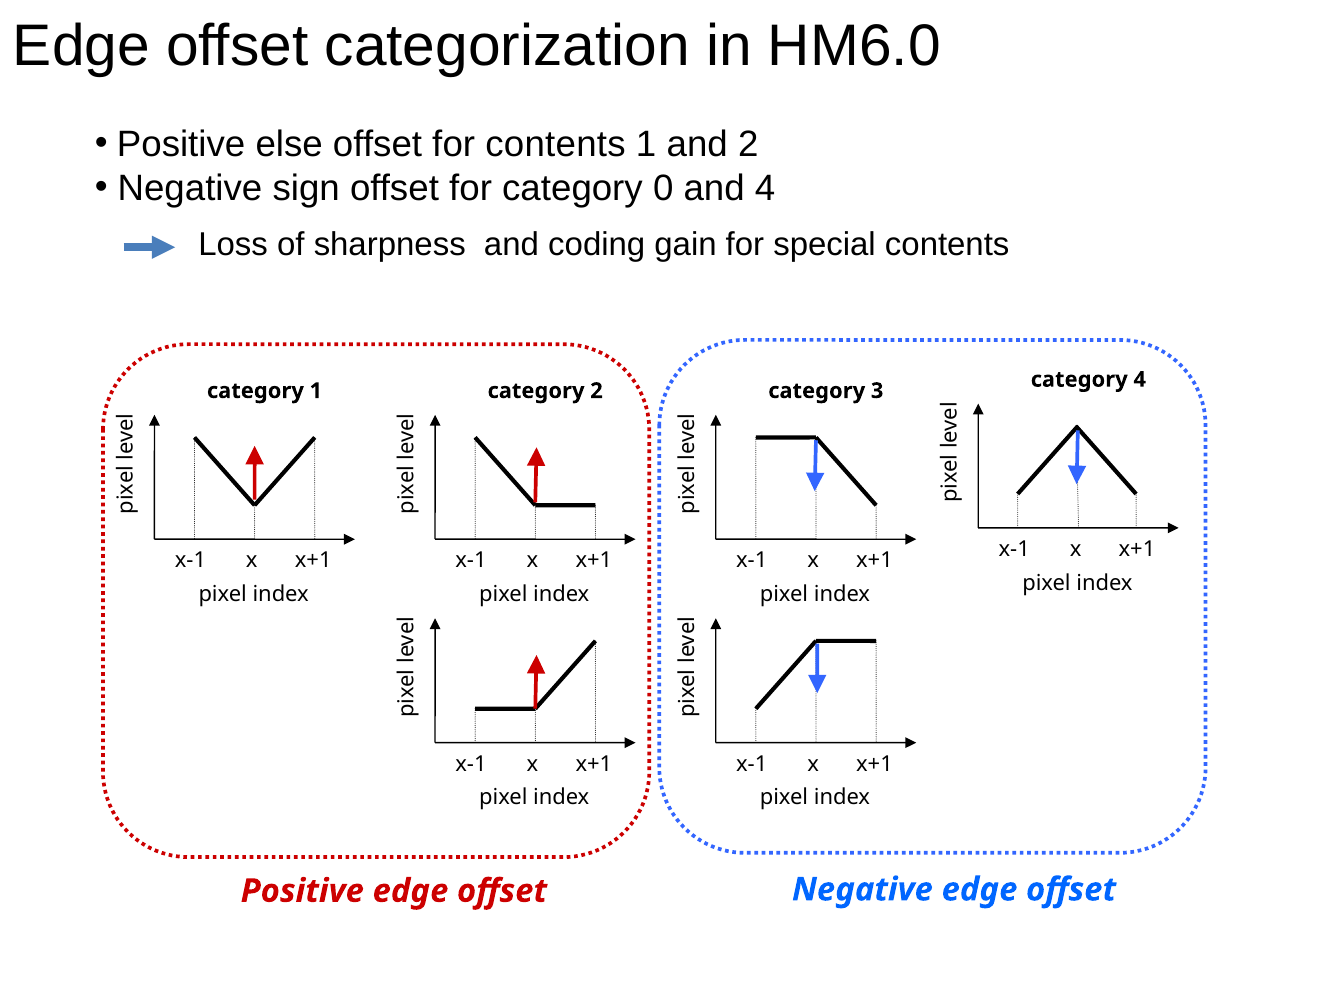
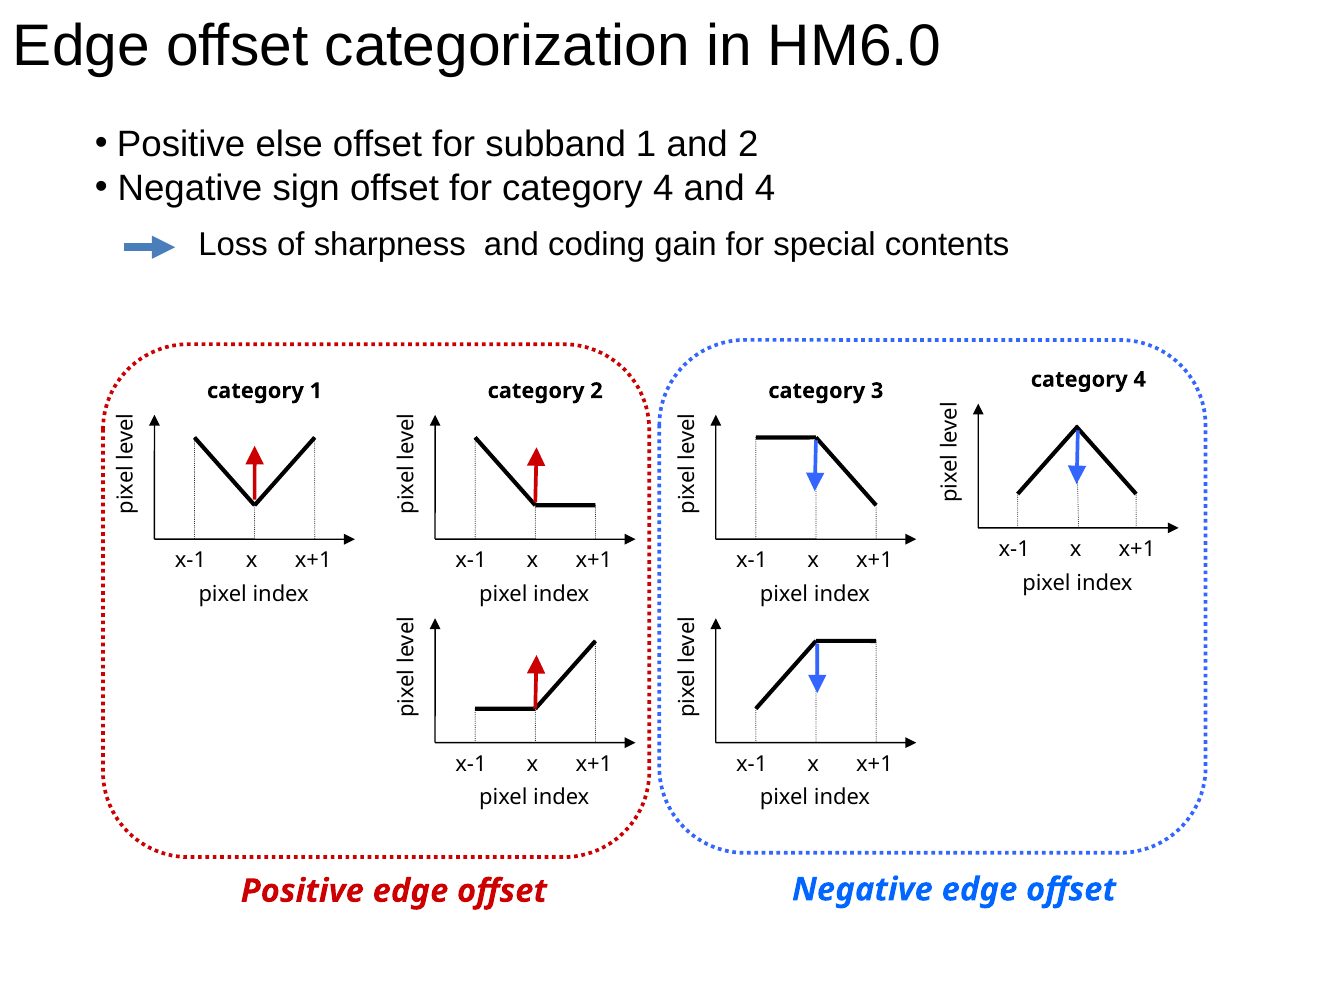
for contents: contents -> subband
for category 0: 0 -> 4
